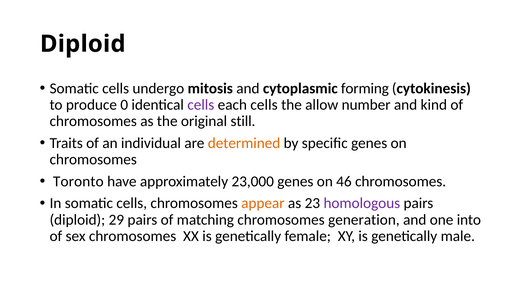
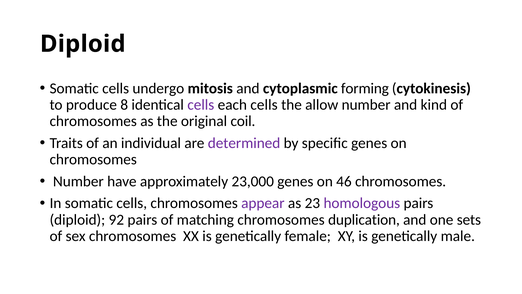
0: 0 -> 8
still: still -> coil
determined colour: orange -> purple
Toronto at (78, 181): Toronto -> Number
appear colour: orange -> purple
29: 29 -> 92
generation: generation -> duplication
into: into -> sets
